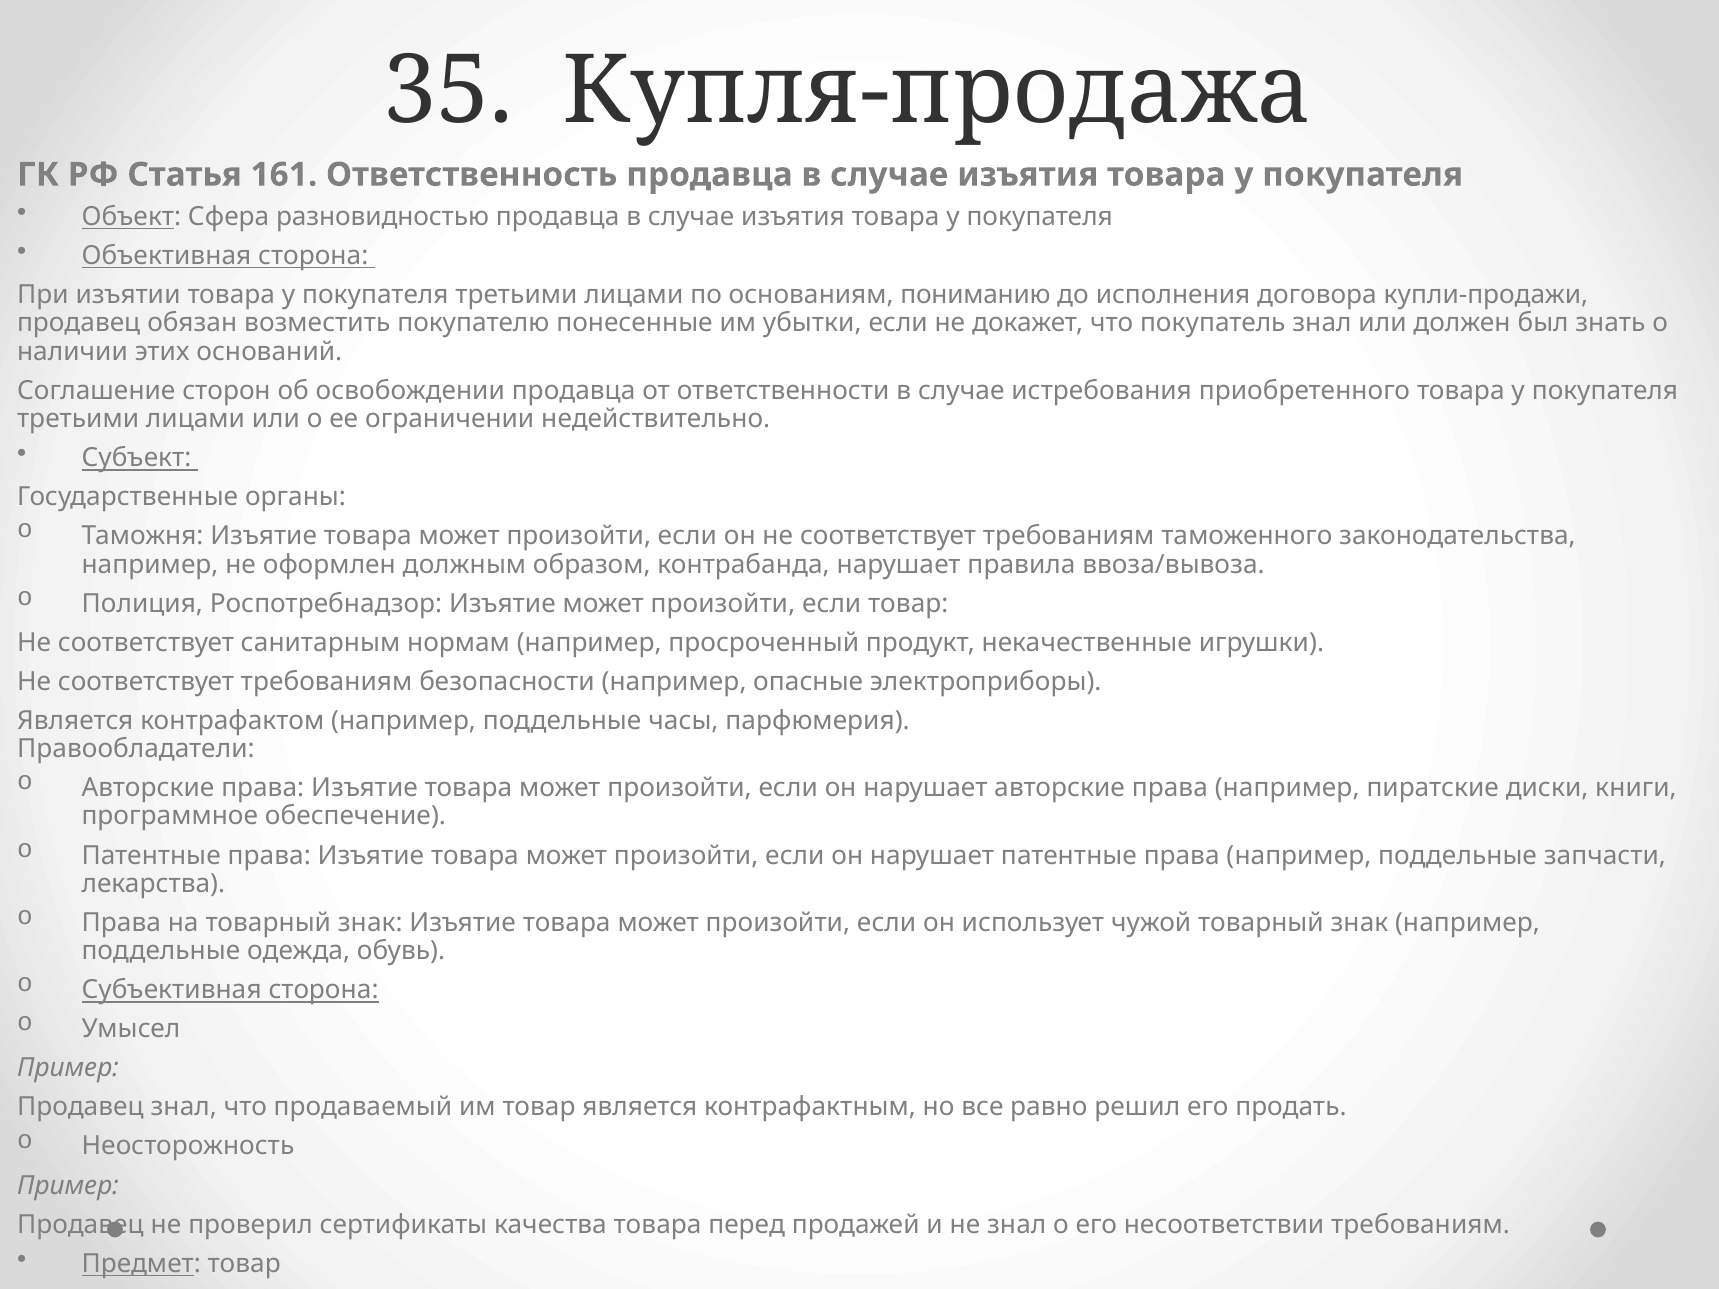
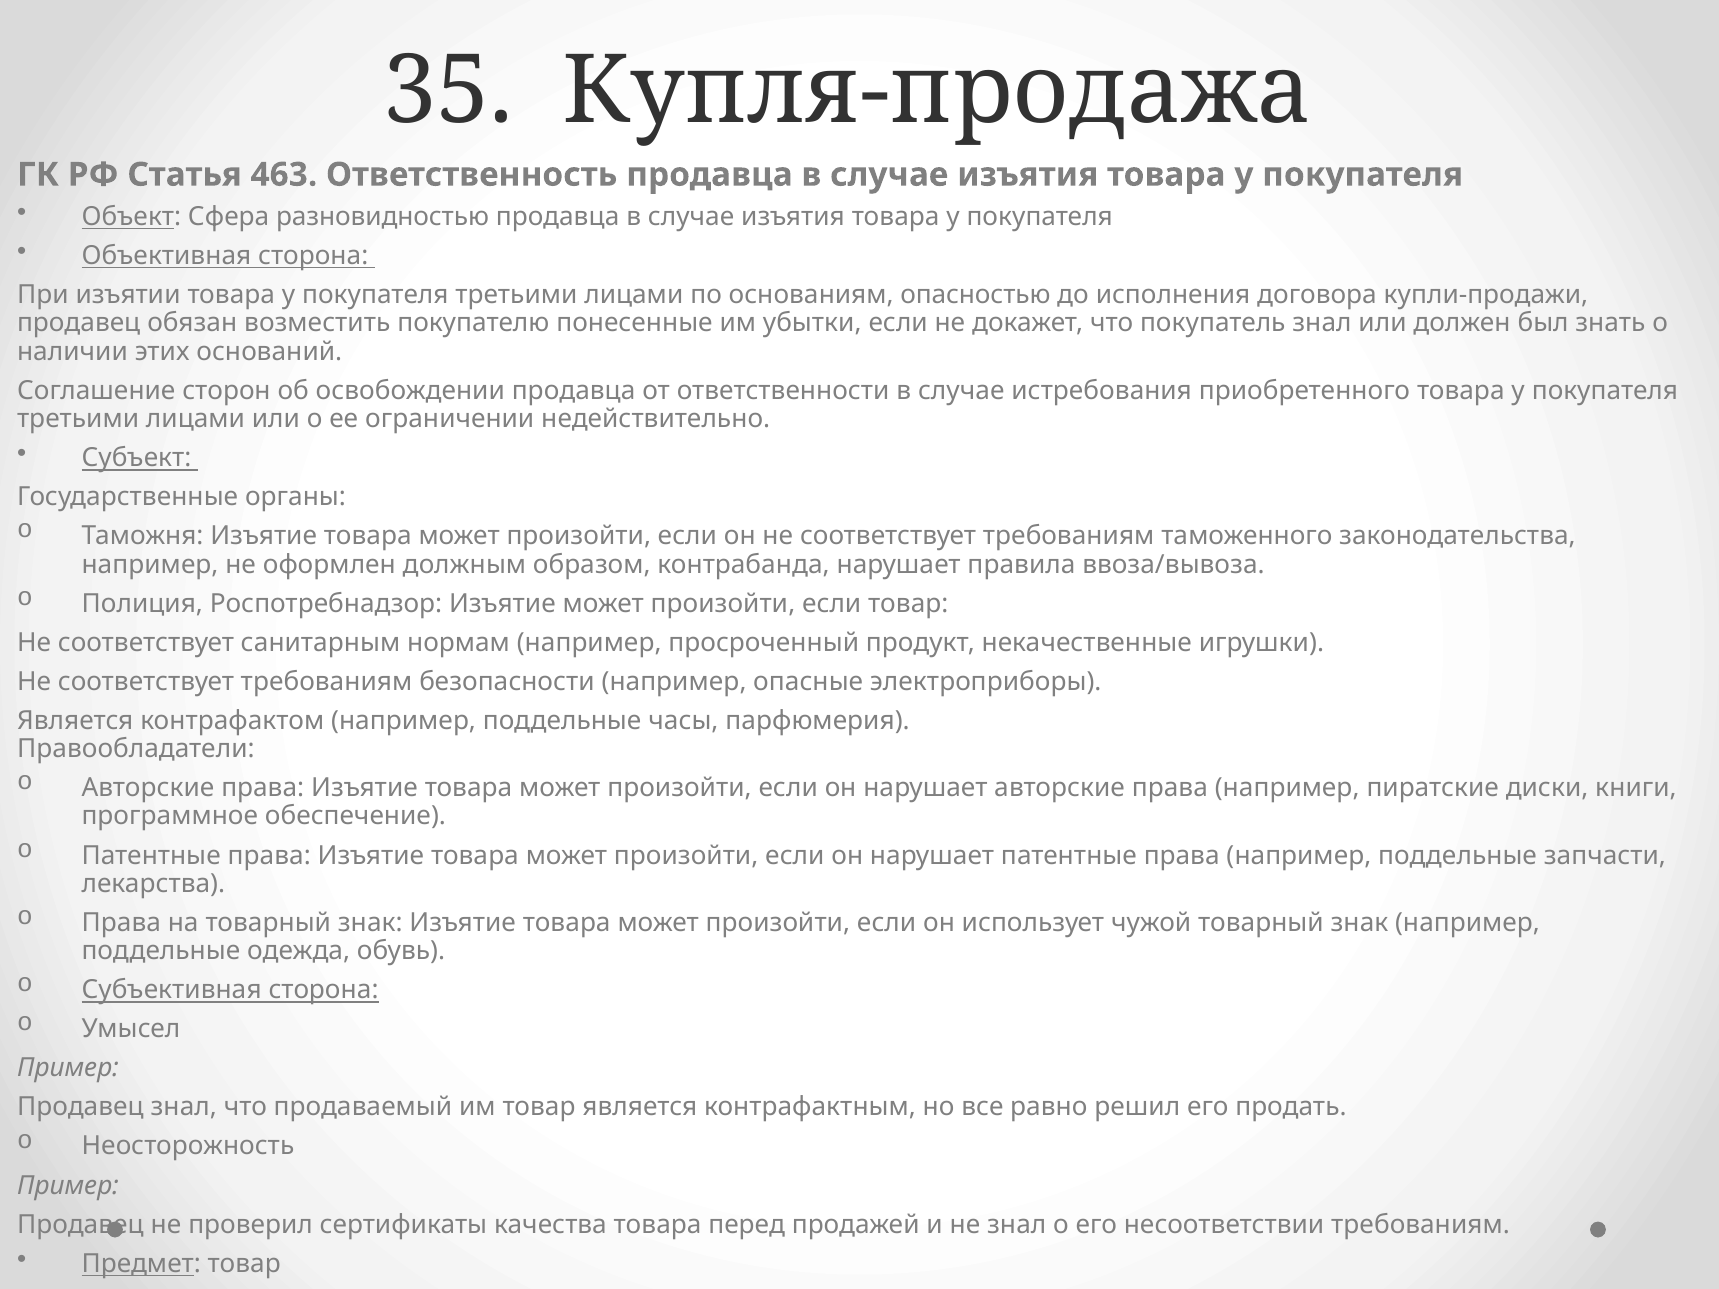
161: 161 -> 463
пониманию: пониманию -> опасностью
